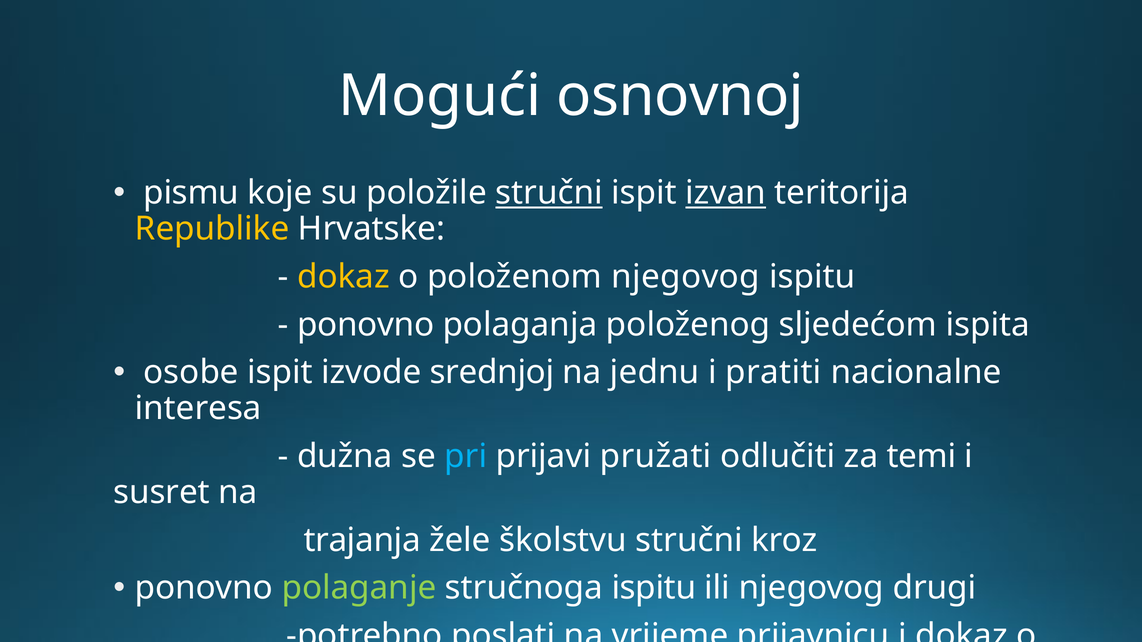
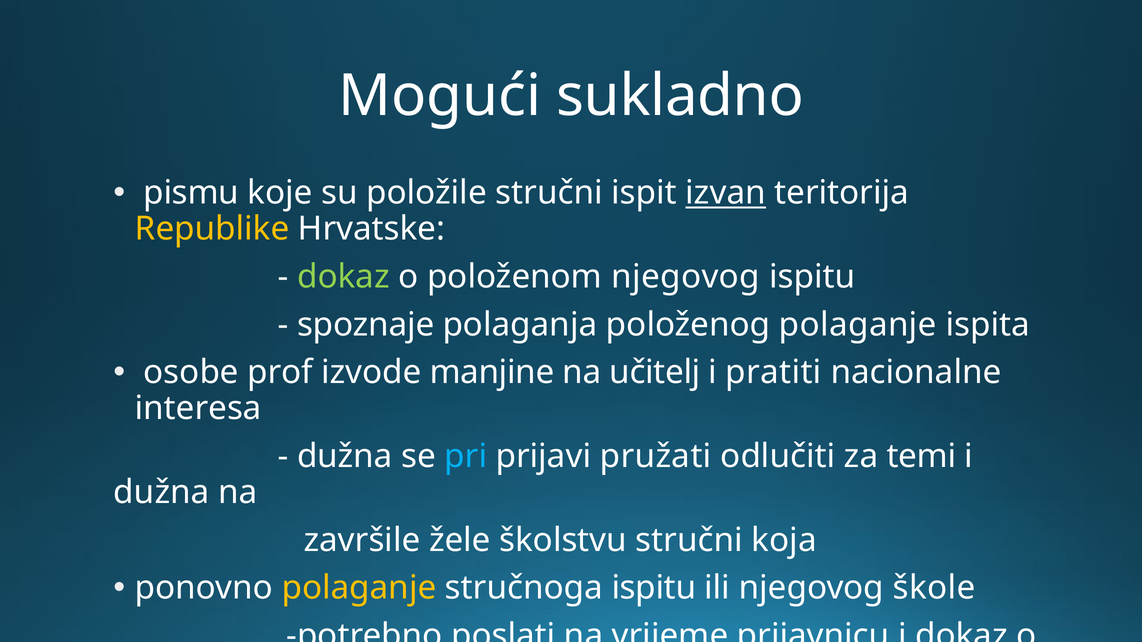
osnovnoj: osnovnoj -> sukladno
stručni at (549, 193) underline: present -> none
dokaz at (343, 277) colour: yellow -> light green
ponovno at (366, 325): ponovno -> spoznaje
položenog sljedećom: sljedećom -> polaganje
osobe ispit: ispit -> prof
srednjoj: srednjoj -> manjine
jednu: jednu -> učitelj
susret at (162, 493): susret -> dužna
trajanja: trajanja -> završile
kroz: kroz -> koja
polaganje at (359, 588) colour: light green -> yellow
drugi: drugi -> škole
